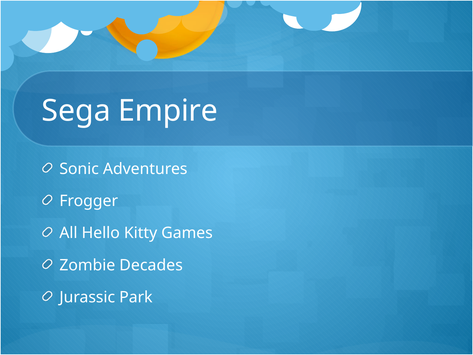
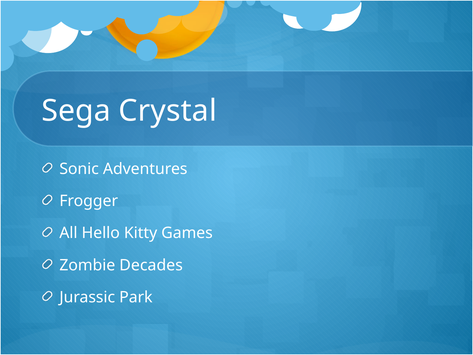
Empire: Empire -> Crystal
